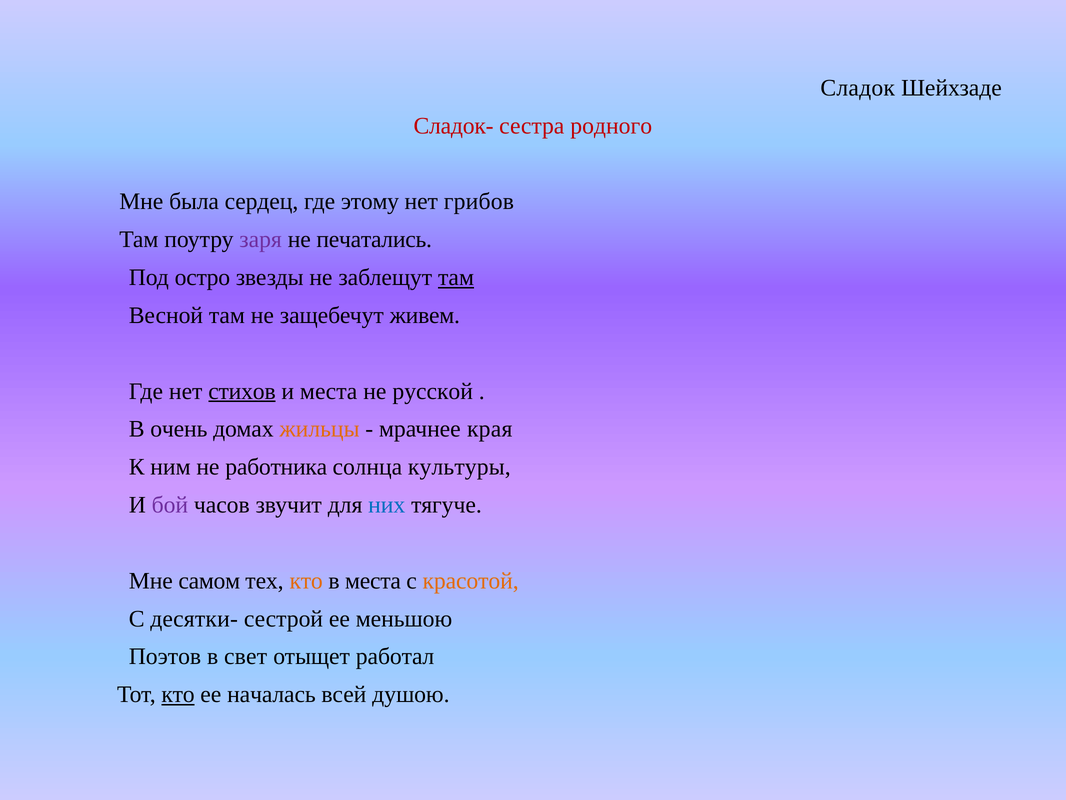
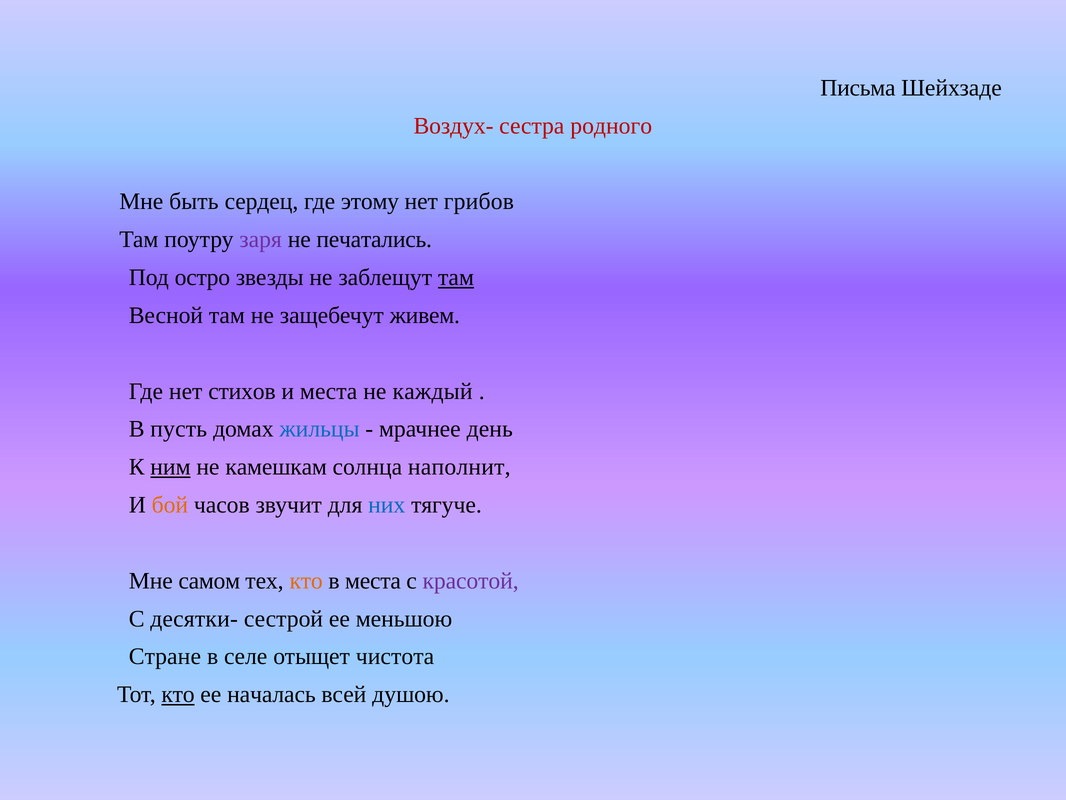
Сладок: Сладок -> Письма
Сладок-: Сладок- -> Воздух-
была: была -> быть
стихов underline: present -> none
русской: русской -> каждый
очень: очень -> пусть
жильцы colour: orange -> blue
края: края -> день
ним underline: none -> present
работника: работника -> камешкам
культуры: культуры -> наполнит
бой colour: purple -> orange
красотой colour: orange -> purple
Поэтов: Поэтов -> Стране
свет: свет -> селе
работал: работал -> чистота
